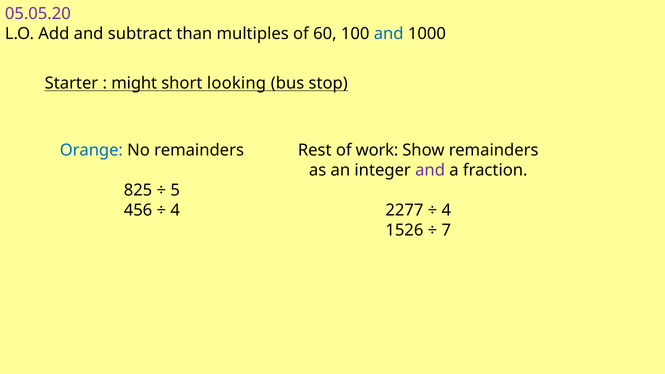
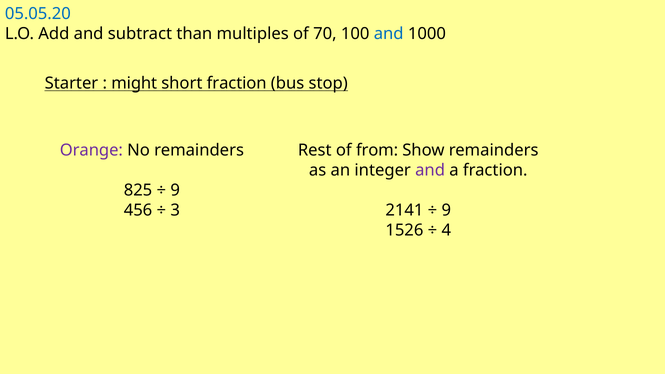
05.05.20 colour: purple -> blue
60: 60 -> 70
short looking: looking -> fraction
Orange colour: blue -> purple
work: work -> from
5 at (175, 190): 5 -> 9
4 at (175, 210): 4 -> 3
2277: 2277 -> 2141
4 at (446, 210): 4 -> 9
7: 7 -> 4
